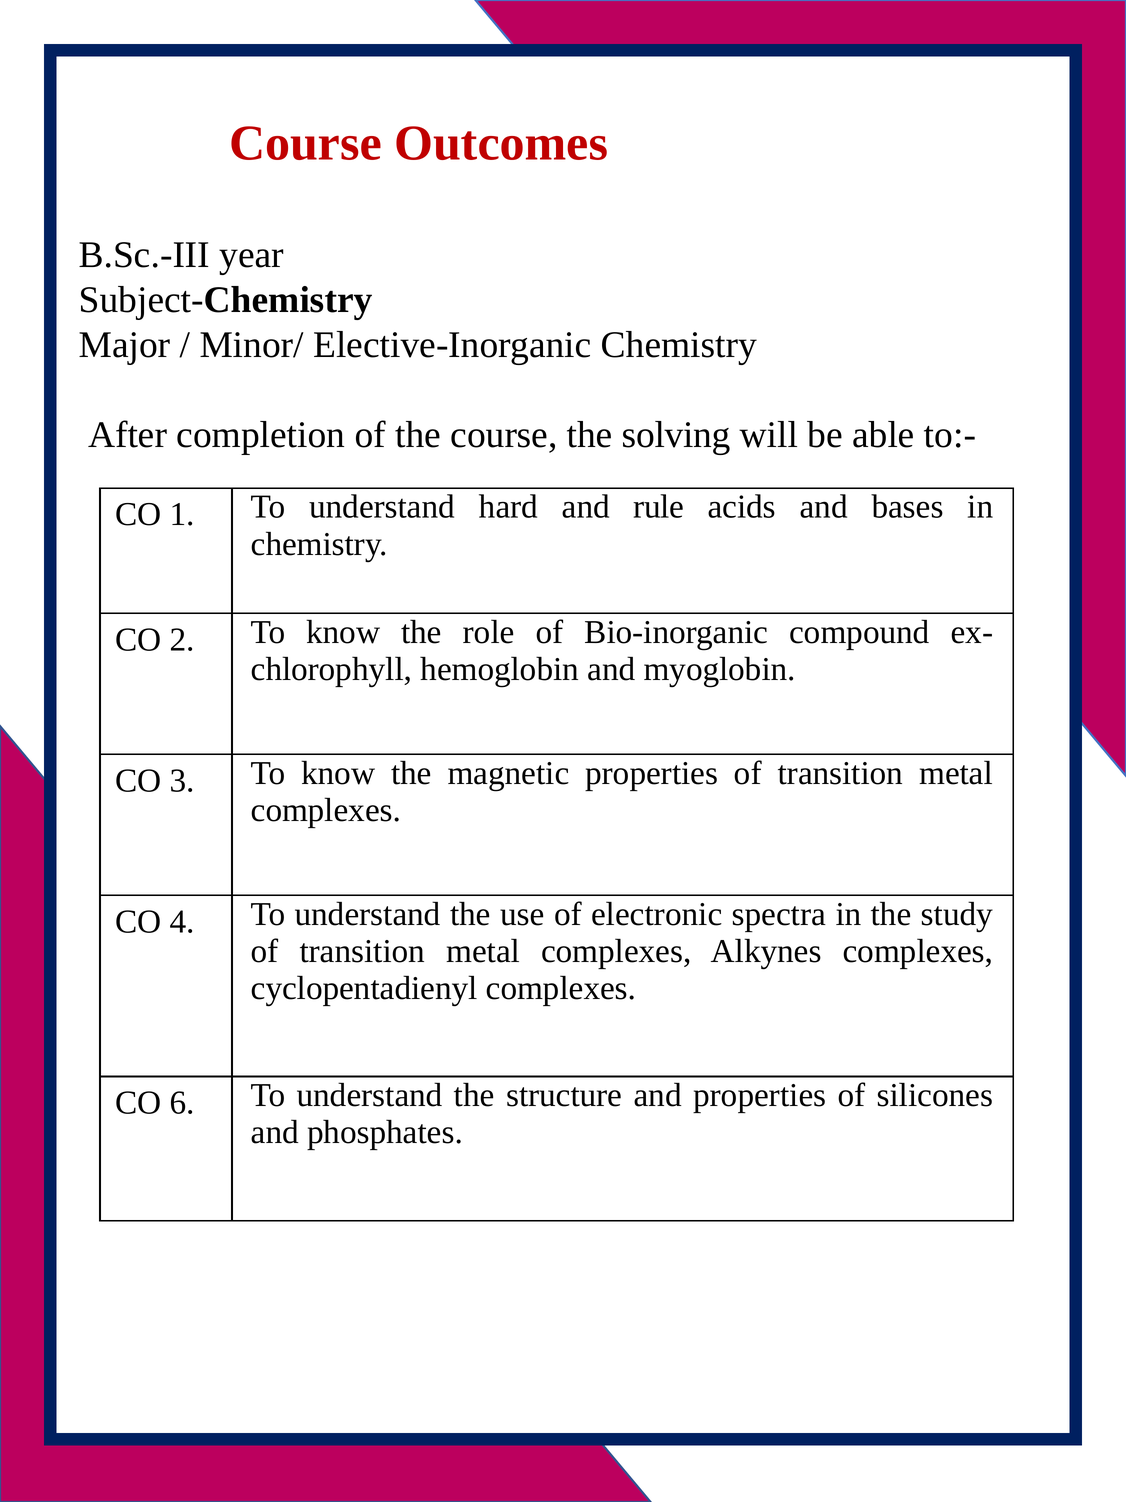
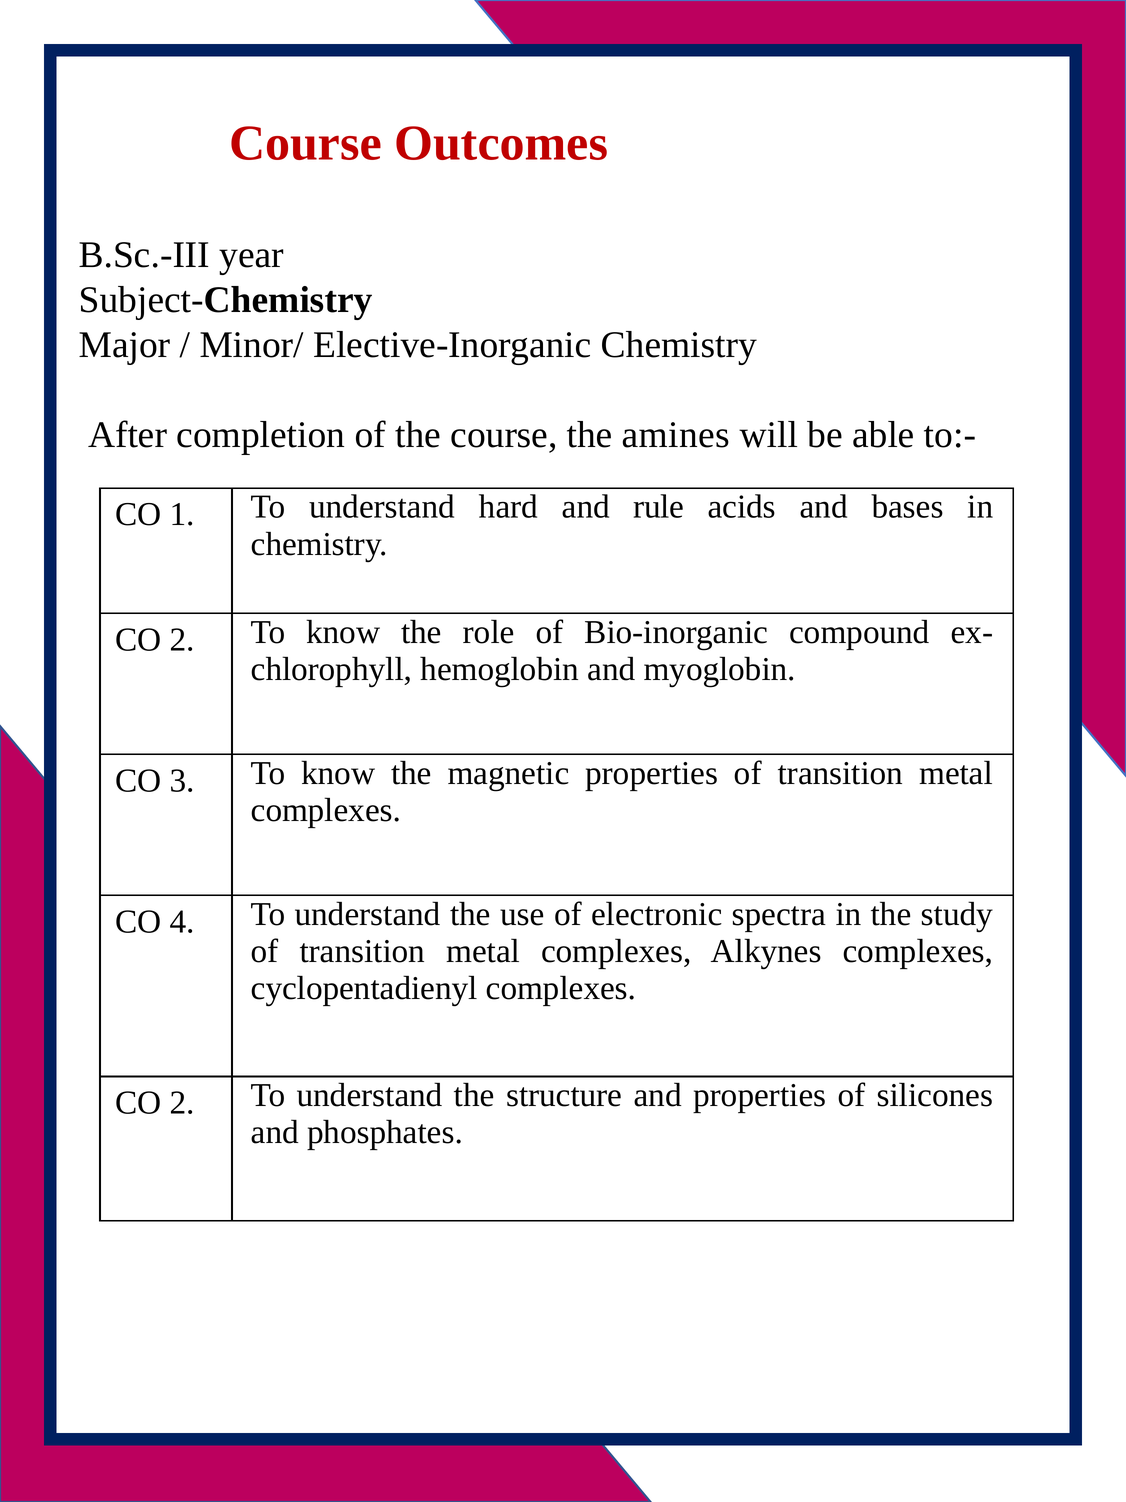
solving: solving -> amines
6 at (182, 1102): 6 -> 2
